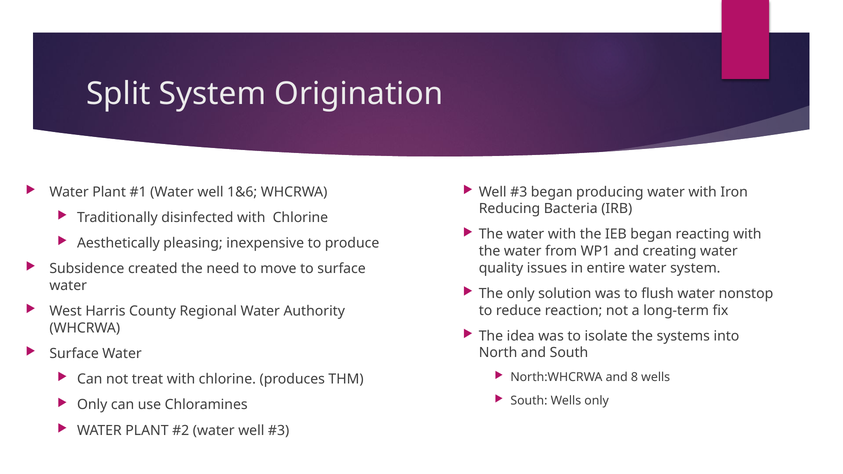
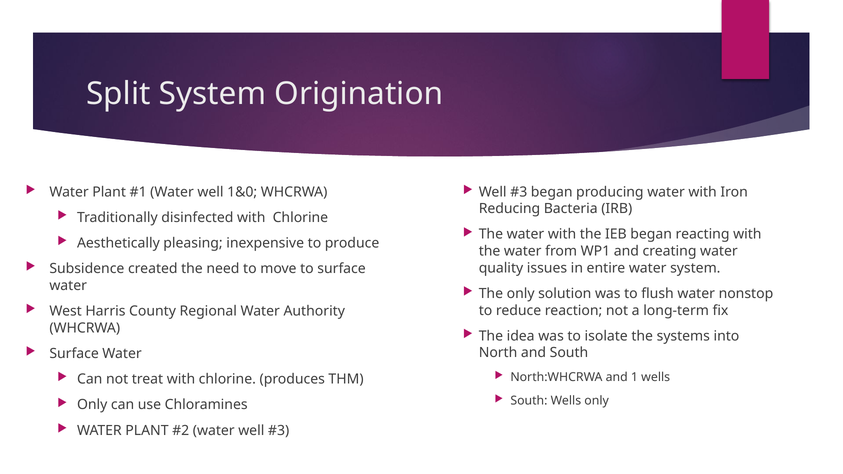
1&6: 1&6 -> 1&0
8: 8 -> 1
